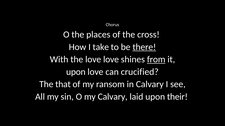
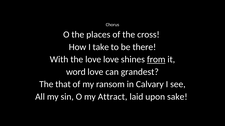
there underline: present -> none
upon at (76, 72): upon -> word
crucified: crucified -> grandest
my Calvary: Calvary -> Attract
their: their -> sake
